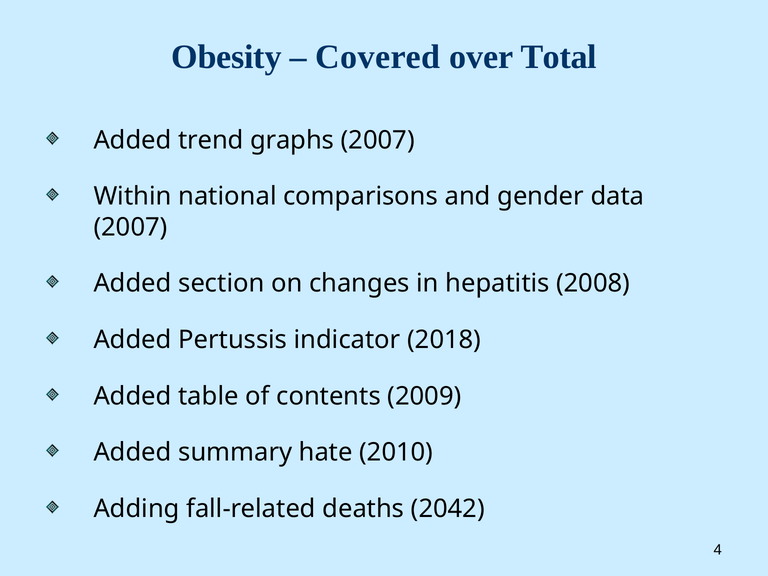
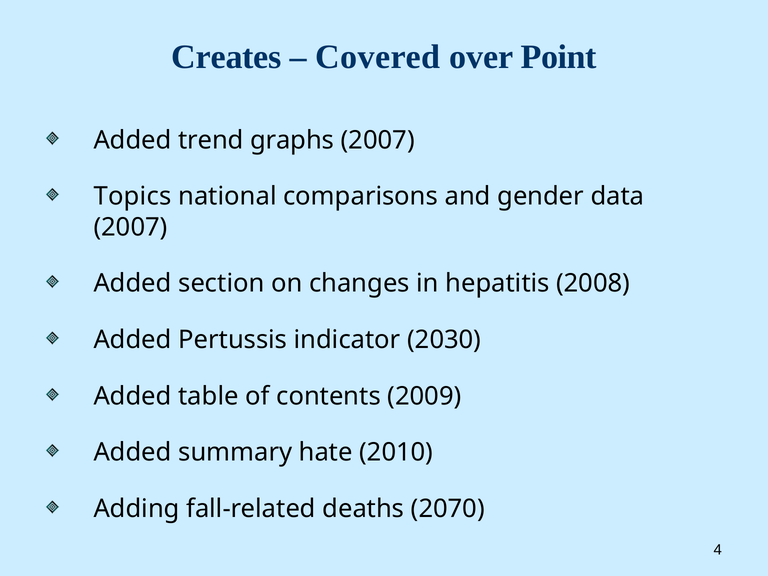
Obesity: Obesity -> Creates
Total: Total -> Point
Within: Within -> Topics
2018: 2018 -> 2030
2042: 2042 -> 2070
